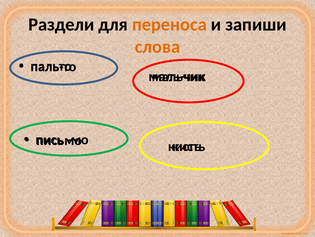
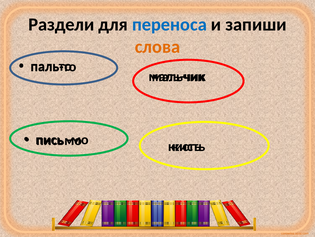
переноса colour: orange -> blue
